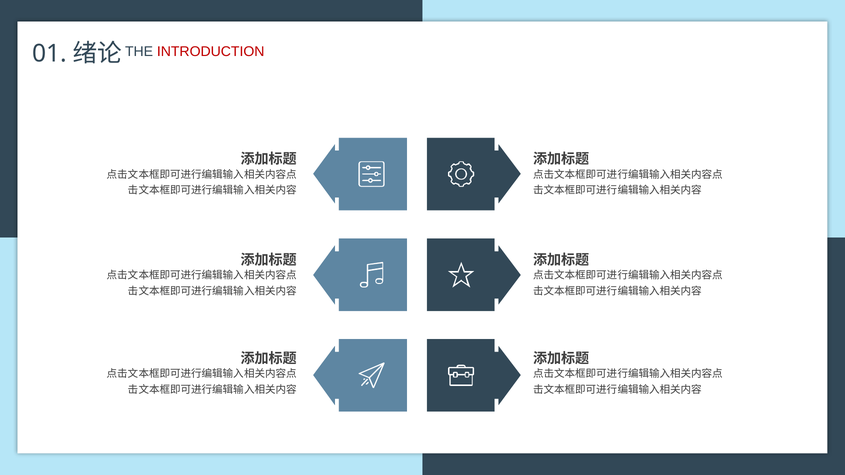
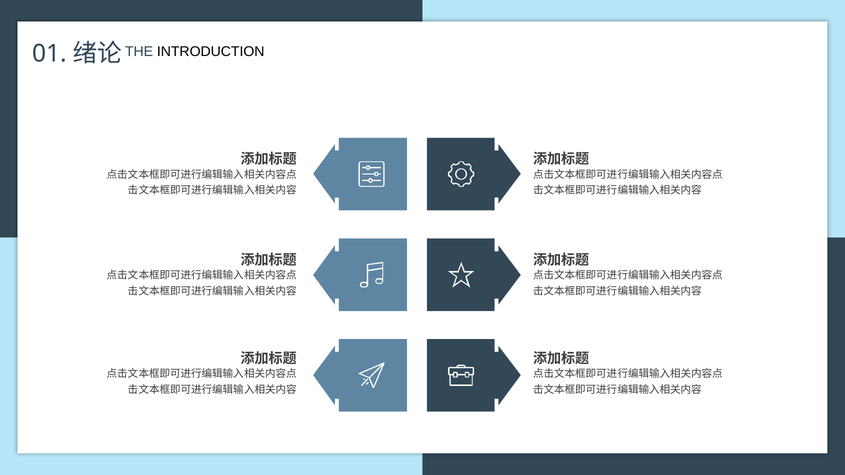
INTRODUCTION colour: red -> black
